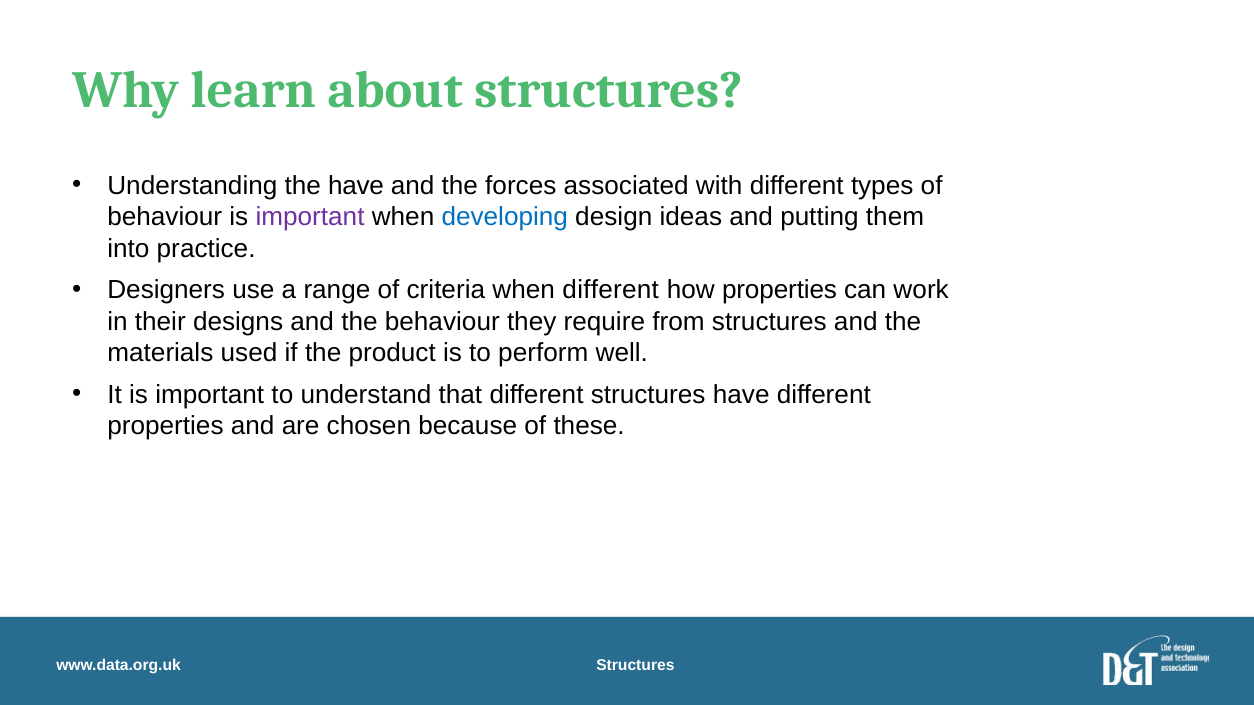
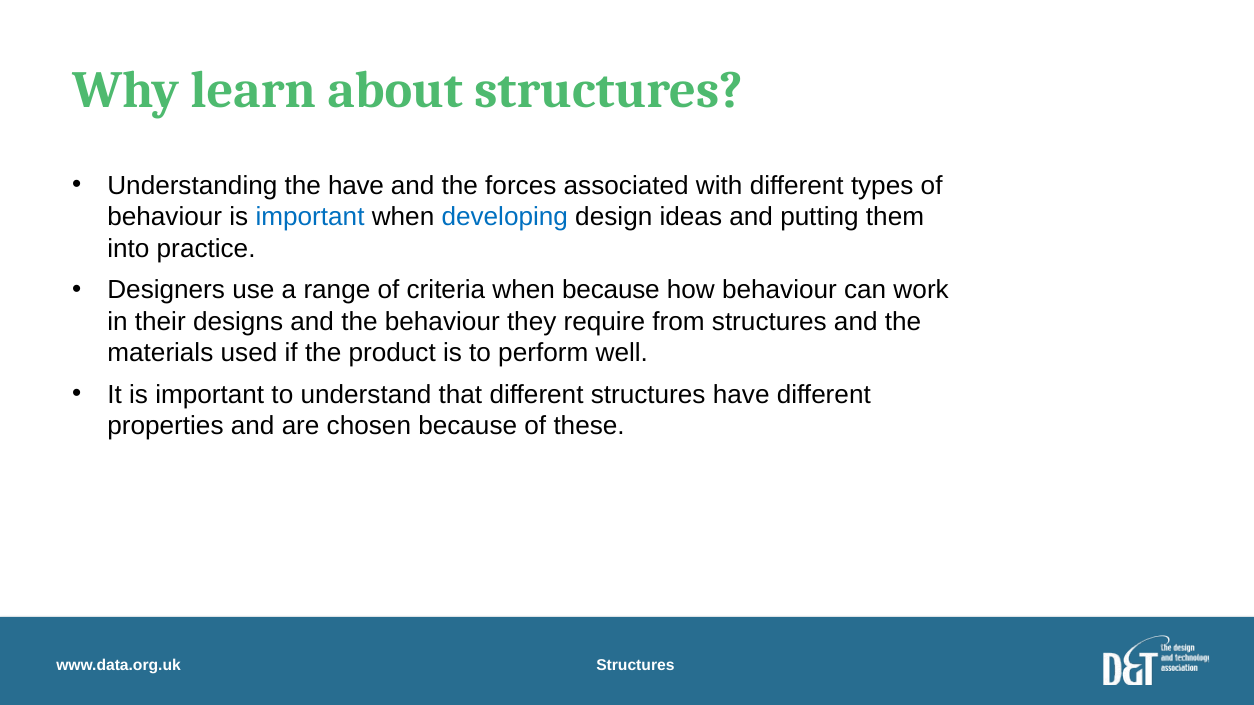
important at (310, 217) colour: purple -> blue
when different: different -> because
how properties: properties -> behaviour
